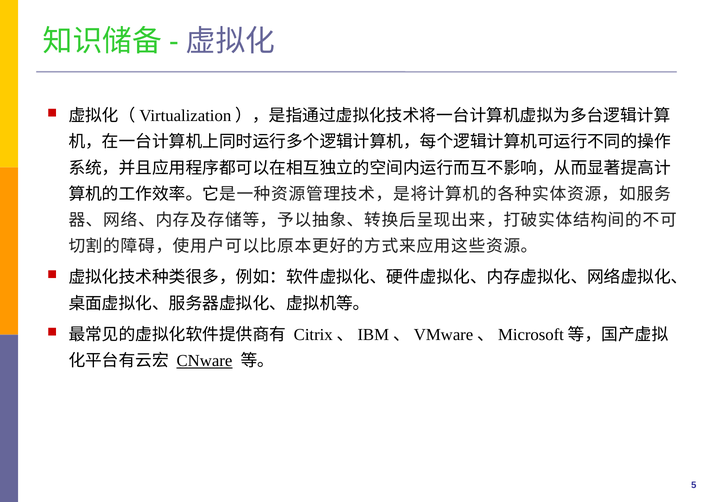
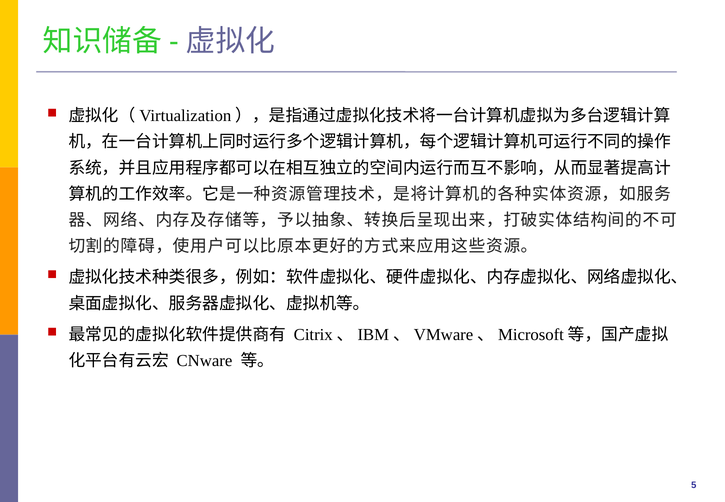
CNware underline: present -> none
